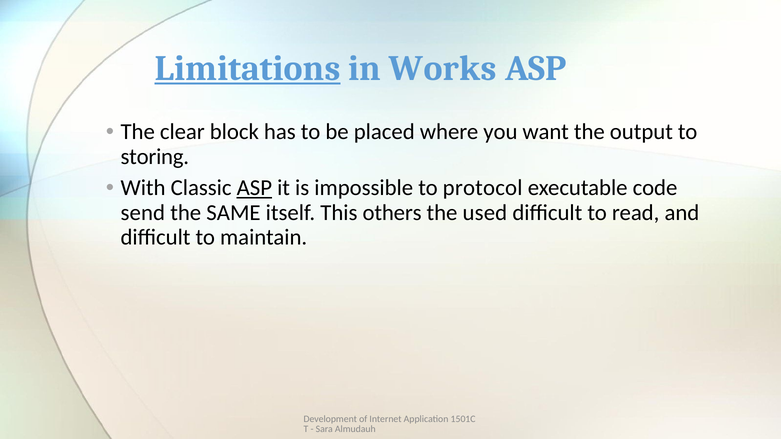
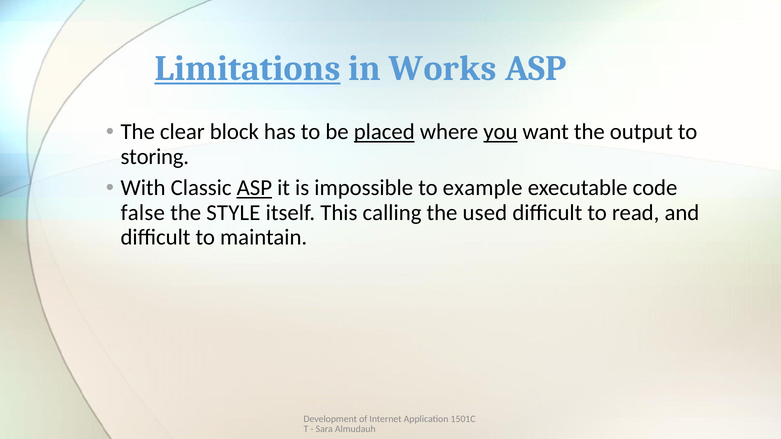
placed underline: none -> present
you underline: none -> present
protocol: protocol -> example
send: send -> false
SAME: SAME -> STYLE
others: others -> calling
